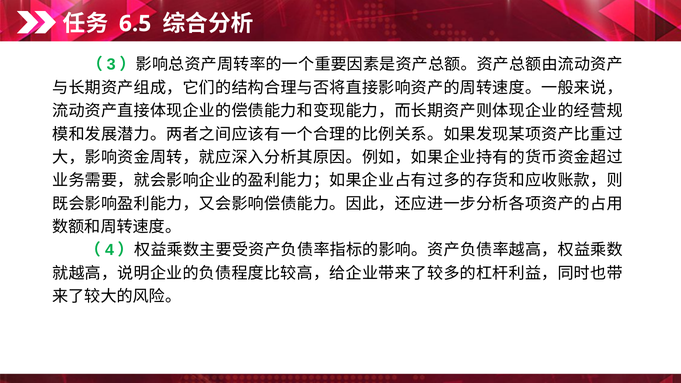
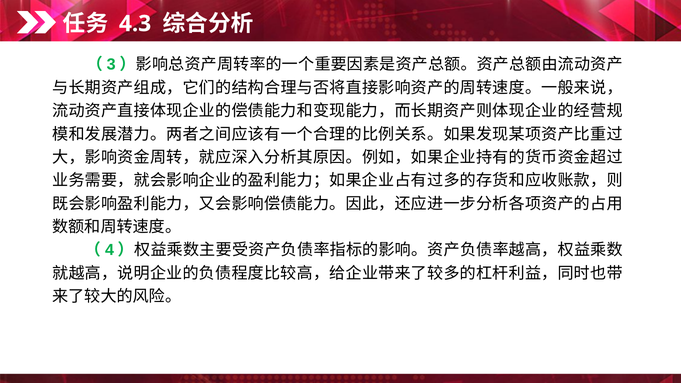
6.5: 6.5 -> 4.3
